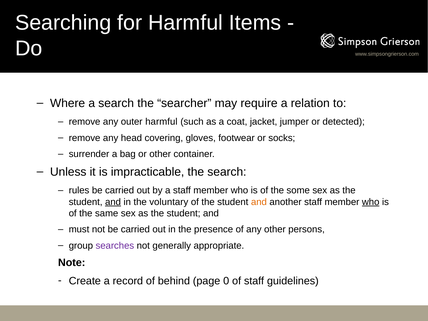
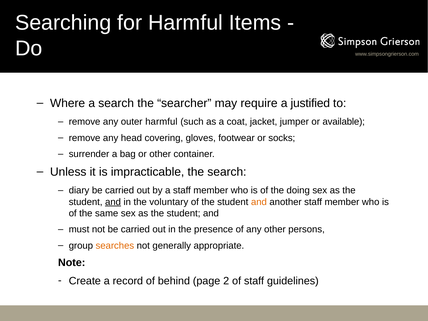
relation: relation -> justified
detected: detected -> available
rules: rules -> diary
some: some -> doing
who at (371, 202) underline: present -> none
searches colour: purple -> orange
0: 0 -> 2
